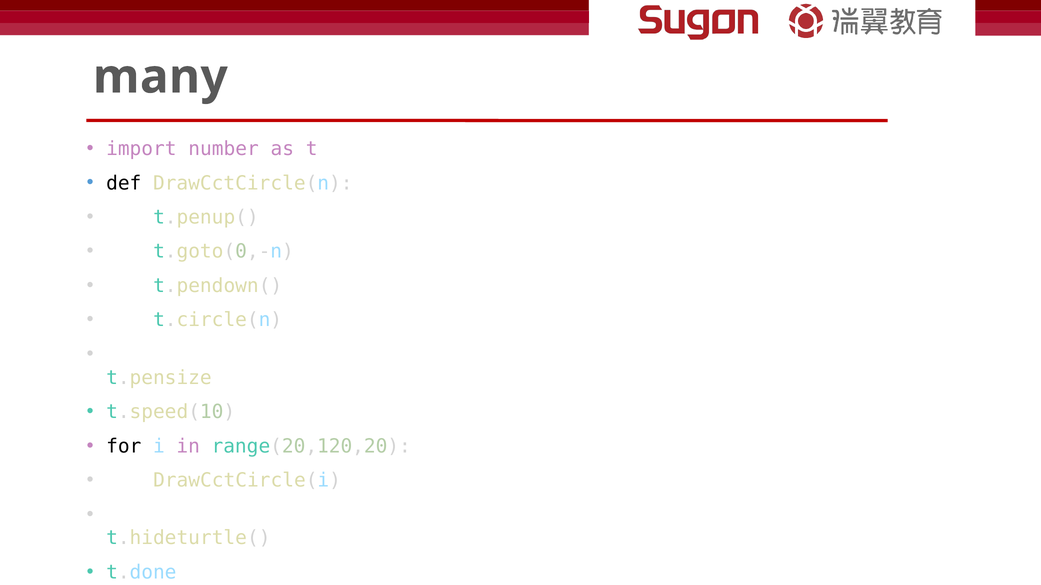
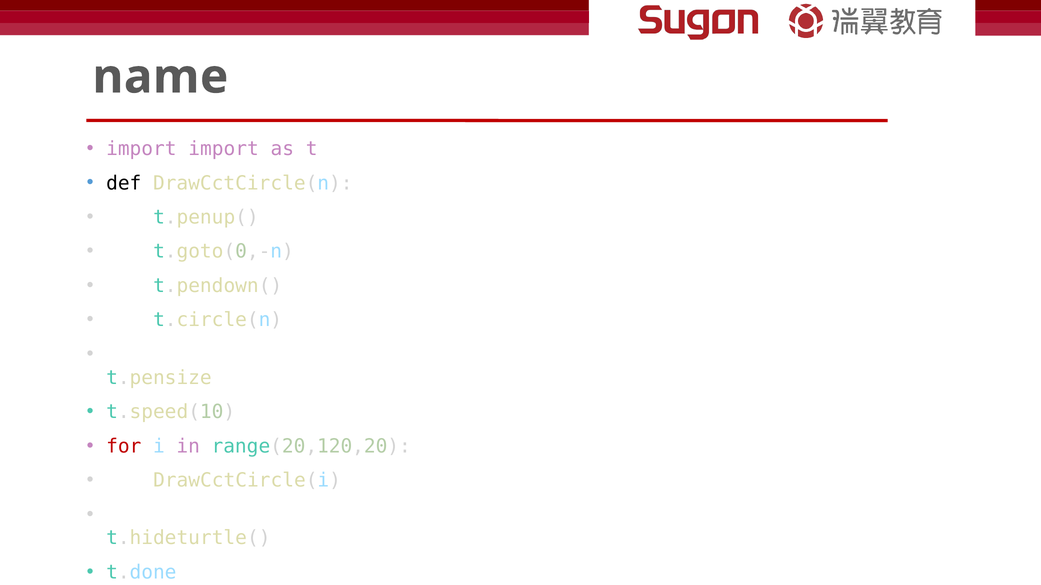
many: many -> name
import number: number -> import
for colour: black -> red
